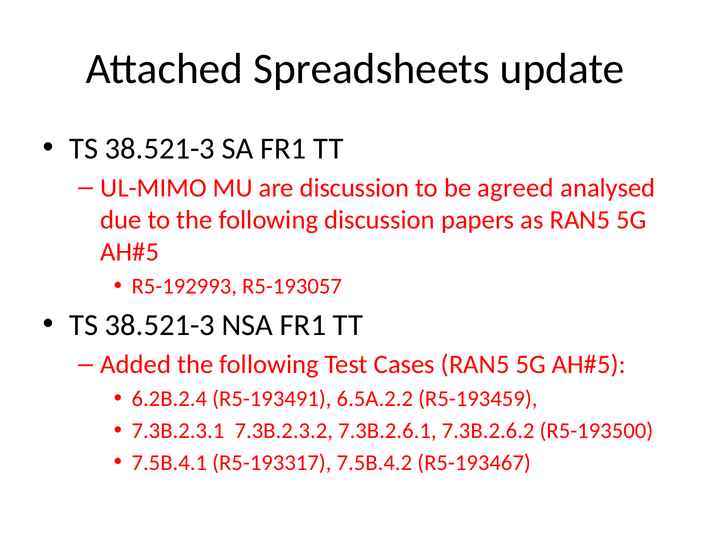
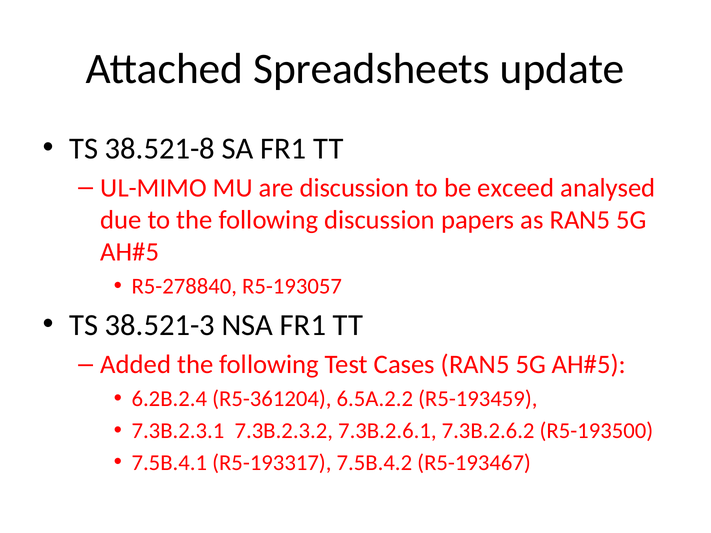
38.521-3 at (160, 148): 38.521-3 -> 38.521-8
agreed: agreed -> exceed
R5-192993: R5-192993 -> R5-278840
R5-193491: R5-193491 -> R5-361204
